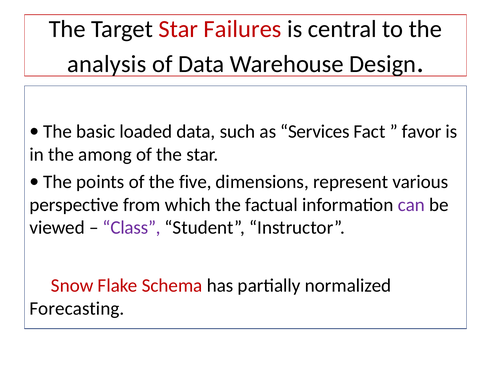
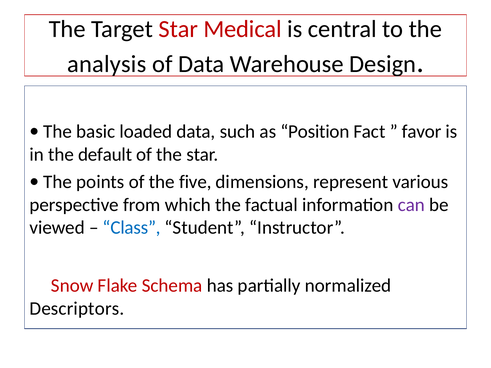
Failures: Failures -> Medical
Services: Services -> Position
among: among -> default
Class colour: purple -> blue
Forecasting: Forecasting -> Descriptors
